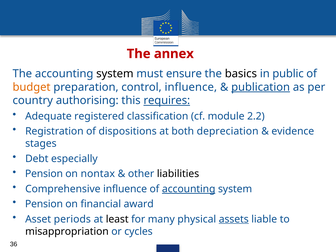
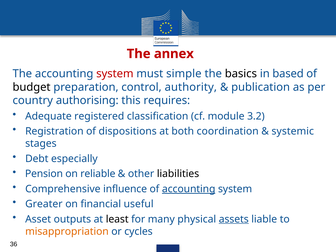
system at (115, 74) colour: black -> red
ensure: ensure -> simple
public: public -> based
budget colour: orange -> black
control influence: influence -> authority
publication underline: present -> none
requires underline: present -> none
2.2: 2.2 -> 3.2
depreciation: depreciation -> coordination
evidence: evidence -> systemic
nontax: nontax -> reliable
Pension at (44, 204): Pension -> Greater
award: award -> useful
periods: periods -> outputs
misappropriation colour: black -> orange
